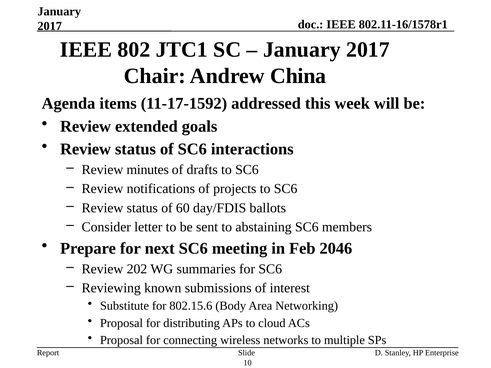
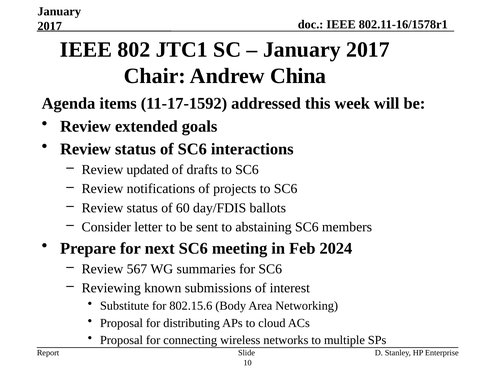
minutes: minutes -> updated
2046: 2046 -> 2024
202: 202 -> 567
